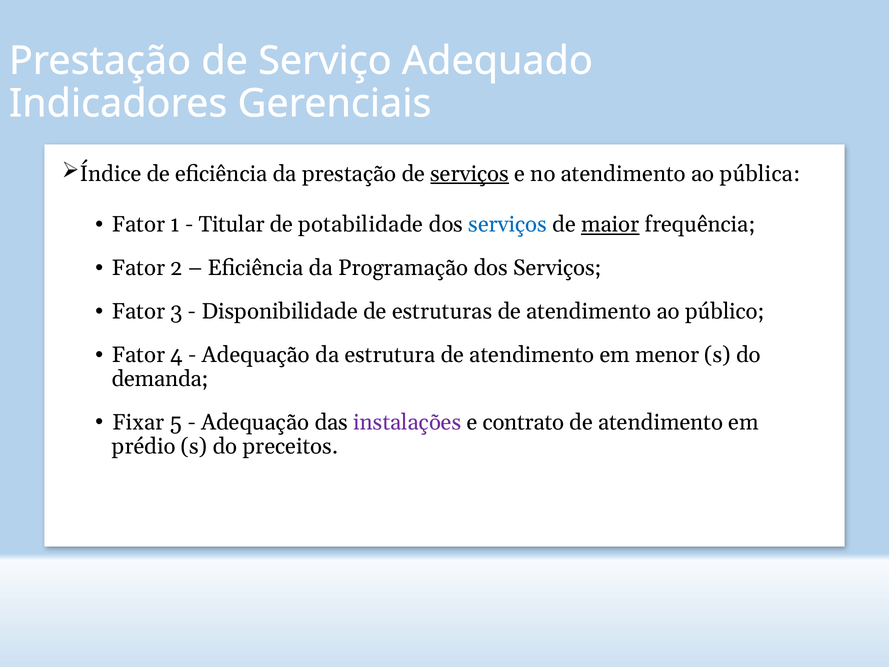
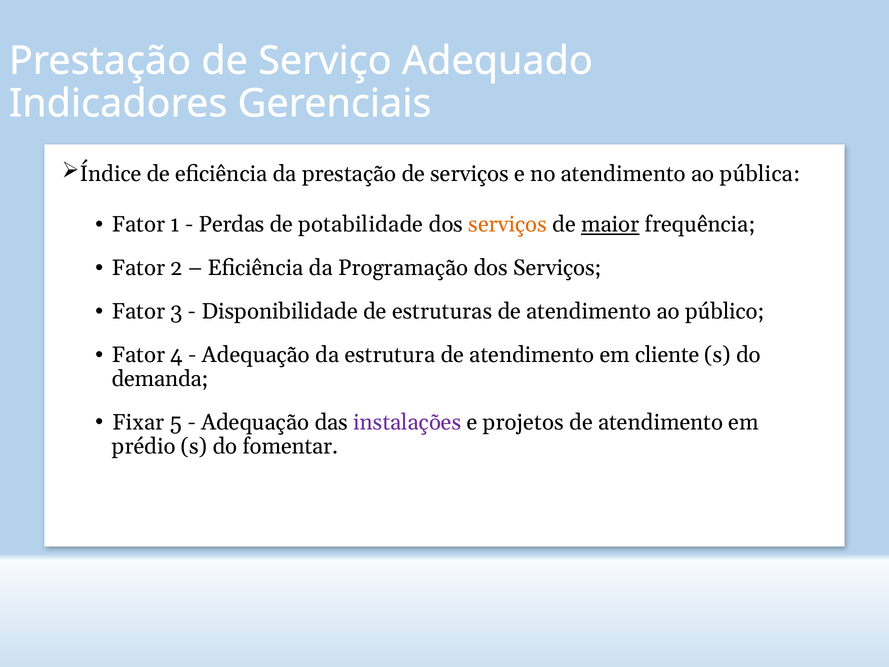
serviços at (470, 174) underline: present -> none
Titular: Titular -> Perdas
serviços at (508, 225) colour: blue -> orange
menor: menor -> cliente
contrato: contrato -> projetos
preceitos: preceitos -> fomentar
